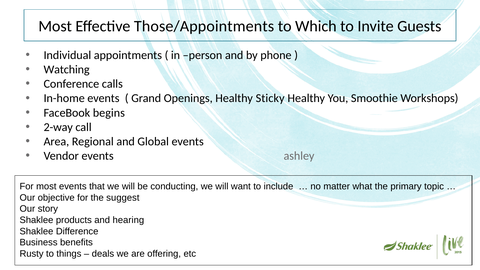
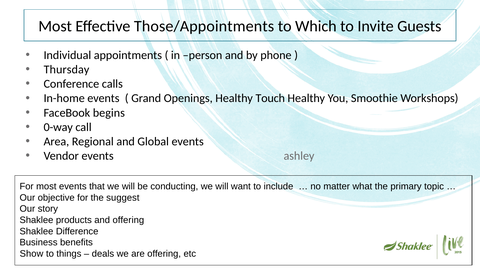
Watching: Watching -> Thursday
Sticky: Sticky -> Touch
2-way: 2-way -> 0-way
and hearing: hearing -> offering
Rusty: Rusty -> Show
